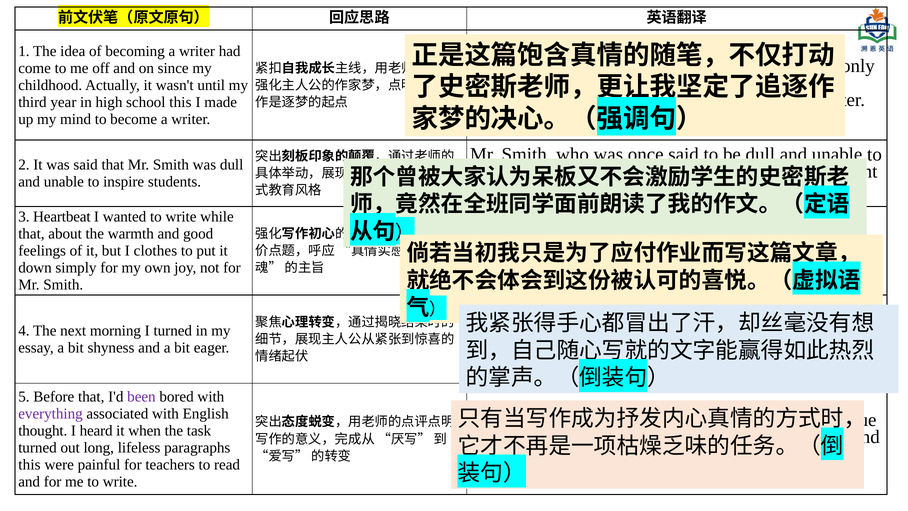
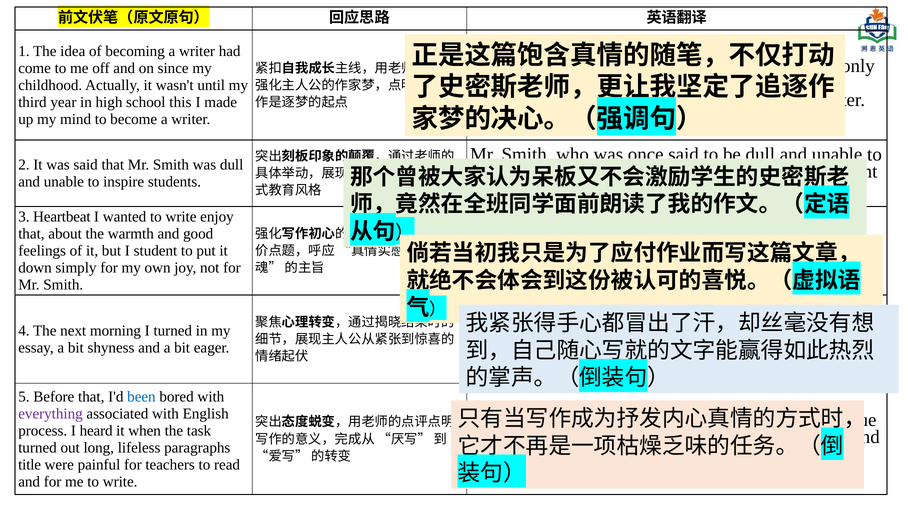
while: while -> enjoy
clothes: clothes -> student
been colour: purple -> blue
thought: thought -> process
this at (29, 464): this -> title
